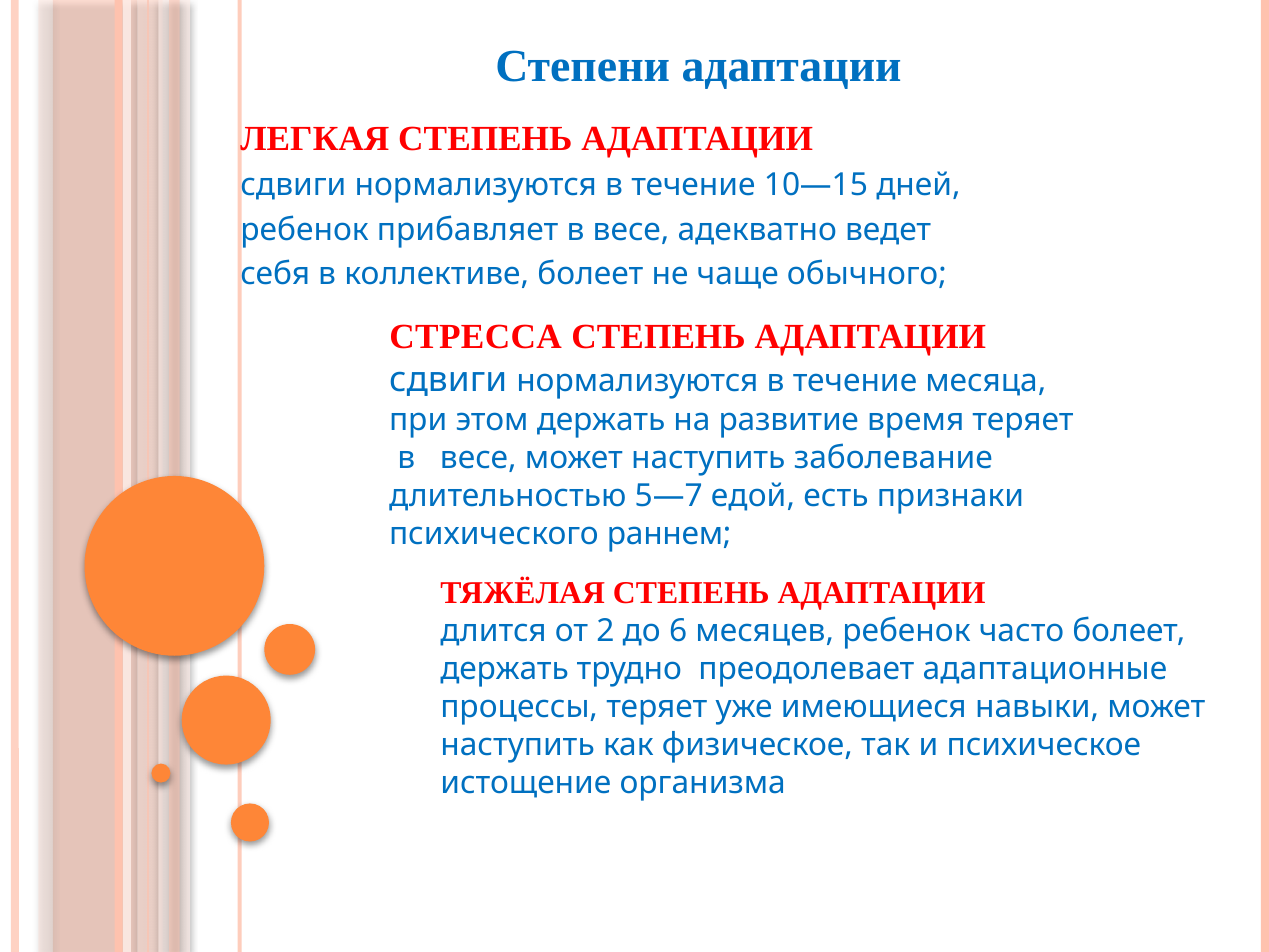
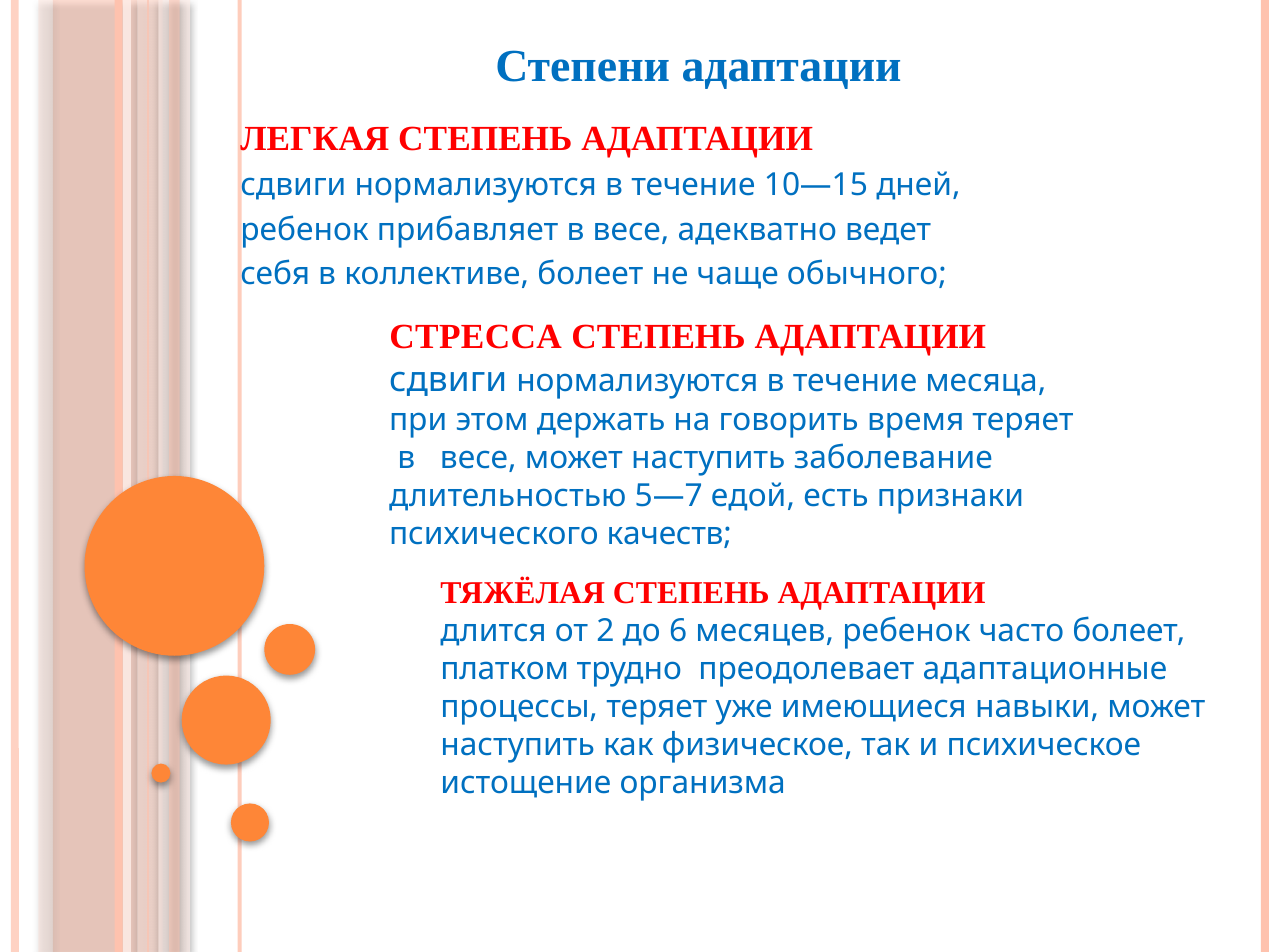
развитие: развитие -> говорить
раннем: раннем -> качеств
держать at (505, 669): держать -> платком
